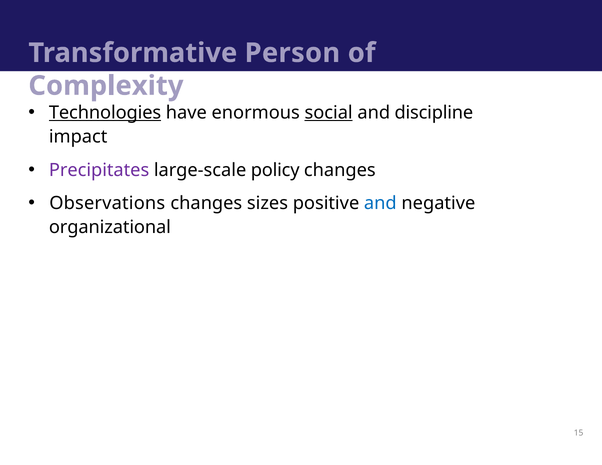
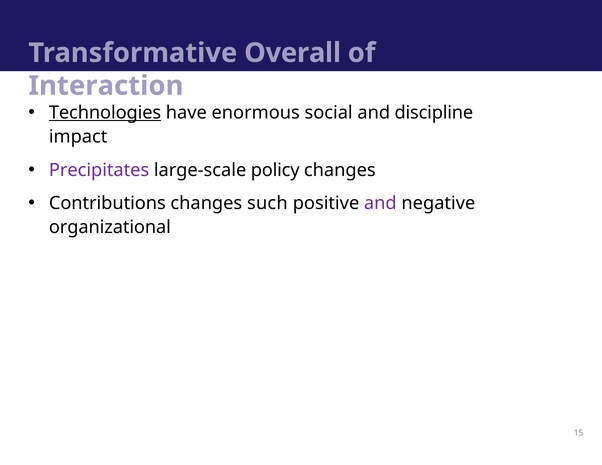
Person: Person -> Overall
Complexity: Complexity -> Interaction
social underline: present -> none
Observations: Observations -> Contributions
sizes: sizes -> such
and at (380, 203) colour: blue -> purple
